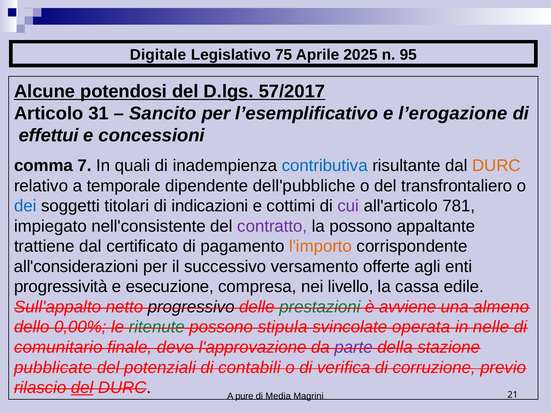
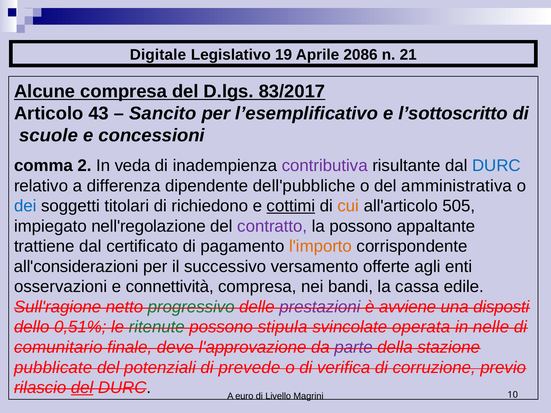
75: 75 -> 19
2025: 2025 -> 2086
95: 95 -> 21
Alcune potendosi: potendosi -> compresa
57/2017: 57/2017 -> 83/2017
31: 31 -> 43
l’erogazione: l’erogazione -> l’sottoscritto
effettui: effettui -> scuole
7: 7 -> 2
quali: quali -> veda
contributiva colour: blue -> purple
DURC at (496, 166) colour: orange -> blue
temporale: temporale -> differenza
transfrontaliero: transfrontaliero -> amministrativa
indicazioni: indicazioni -> richiedono
cottimi underline: none -> present
cui colour: purple -> orange
781: 781 -> 505
nell'consistente: nell'consistente -> nell'regolazione
progressività: progressività -> osservazioni
esecuzione: esecuzione -> connettività
livello: livello -> bandi
Sull'appalto: Sull'appalto -> Sull'ragione
progressivo colour: black -> green
prestazioni colour: green -> purple
almeno: almeno -> disposti
0,00%: 0,00% -> 0,51%
contabili: contabili -> prevede
pure: pure -> euro
Media: Media -> Livello
21: 21 -> 10
